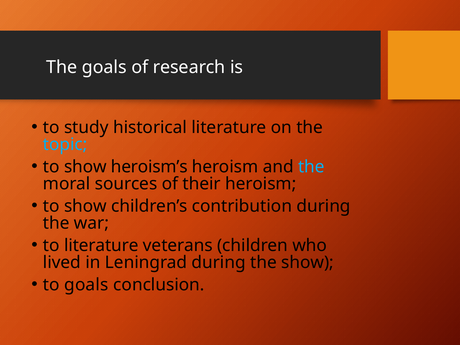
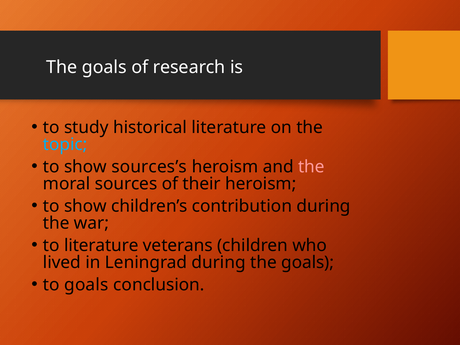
heroism’s: heroism’s -> sources’s
the at (311, 167) colour: light blue -> pink
during the show: show -> goals
